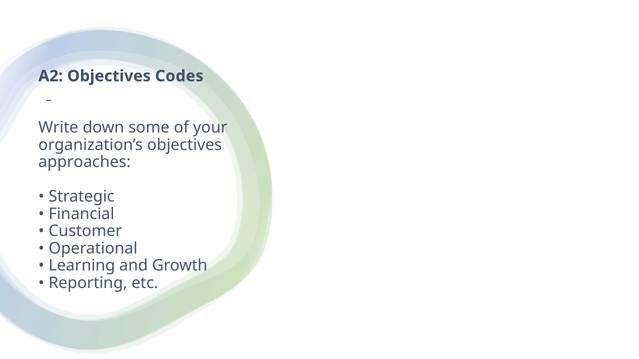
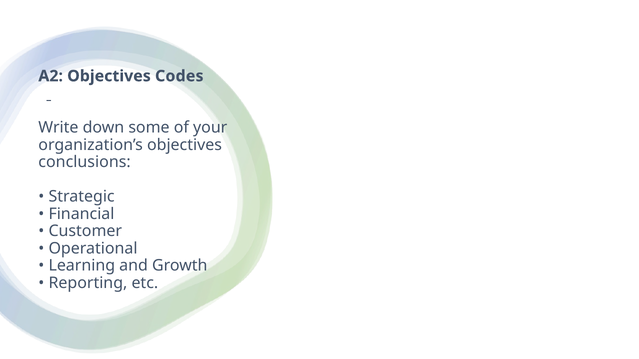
approaches: approaches -> conclusions
